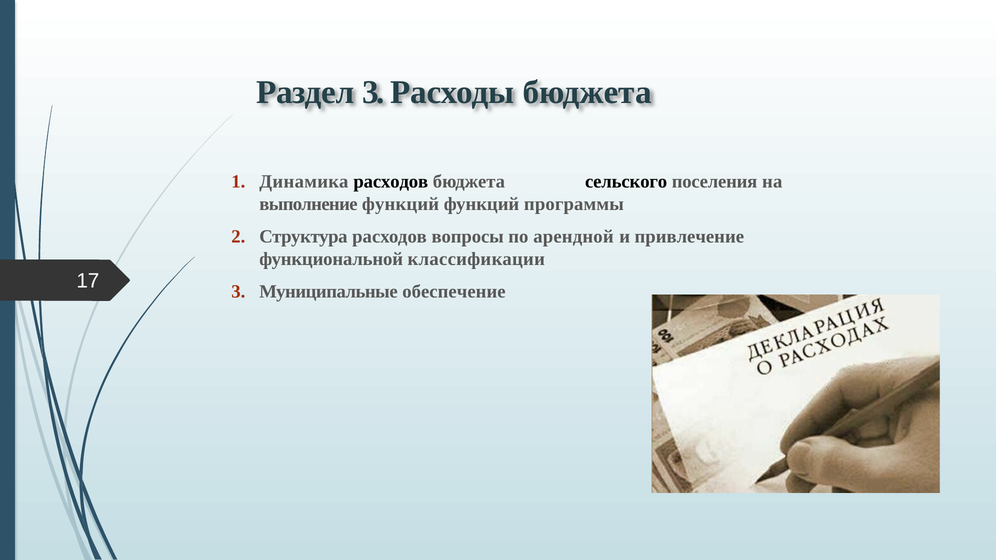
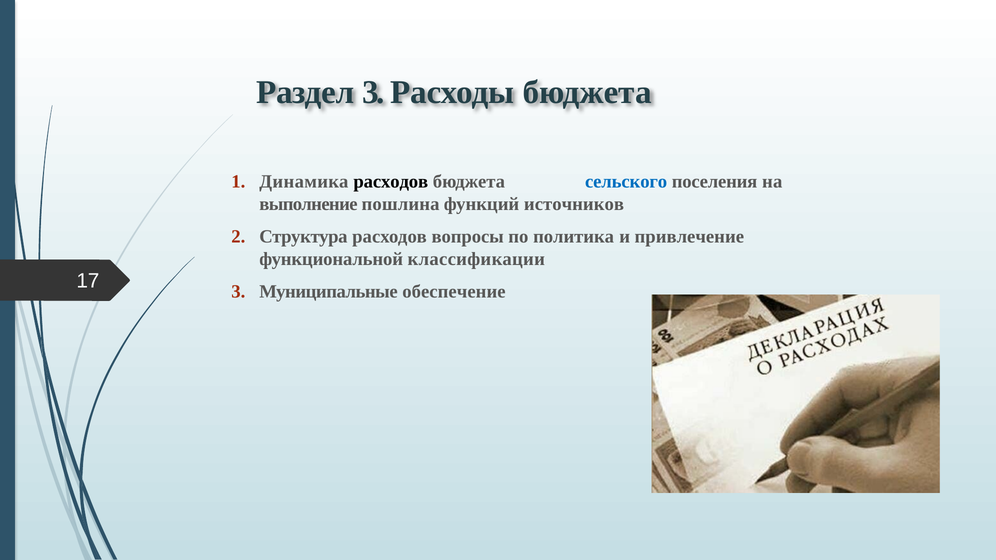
сельского colour: black -> blue
выполнение функций: функций -> пошлина
программы: программы -> источников
арендной: арендной -> политика
